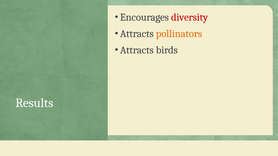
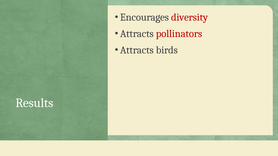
pollinators colour: orange -> red
